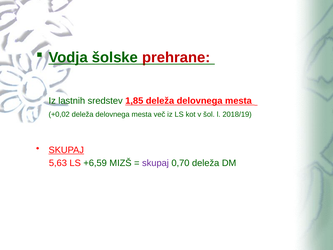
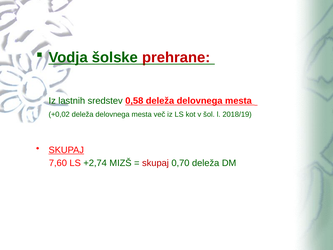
1,85: 1,85 -> 0,58
5,63: 5,63 -> 7,60
+6,59: +6,59 -> +2,74
skupaj at (155, 163) colour: purple -> red
